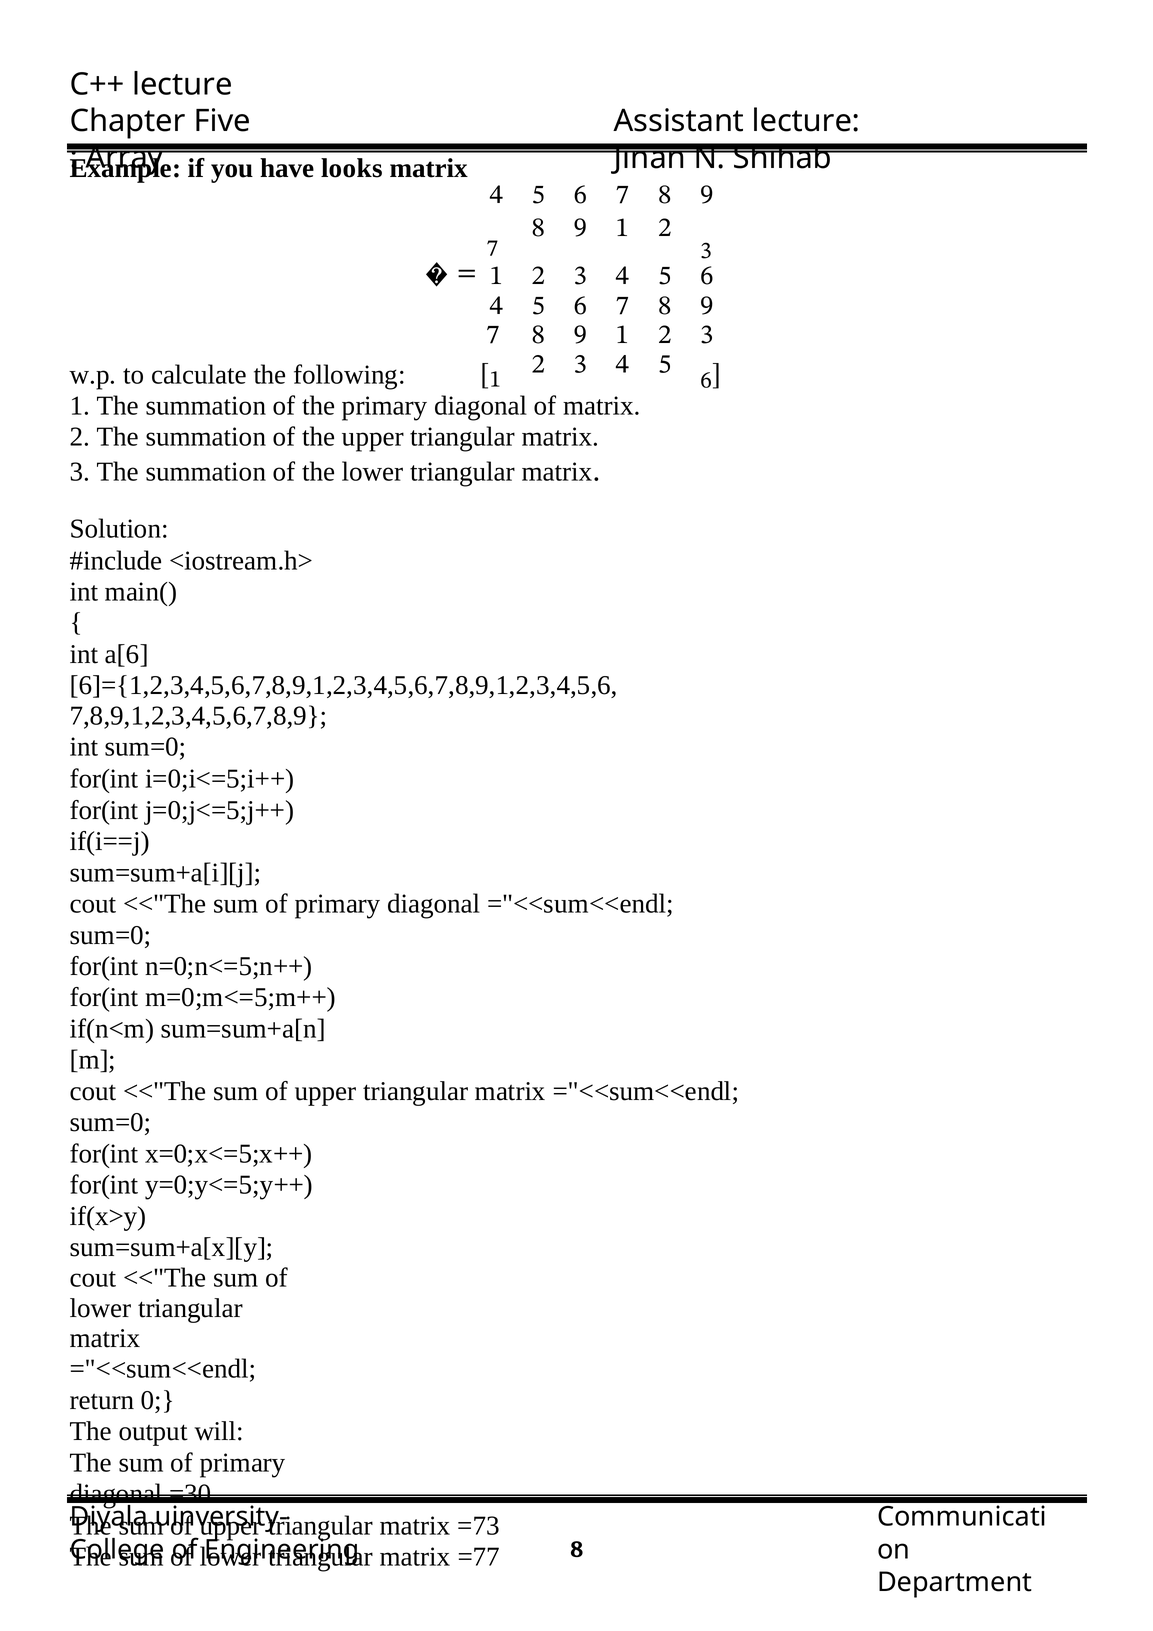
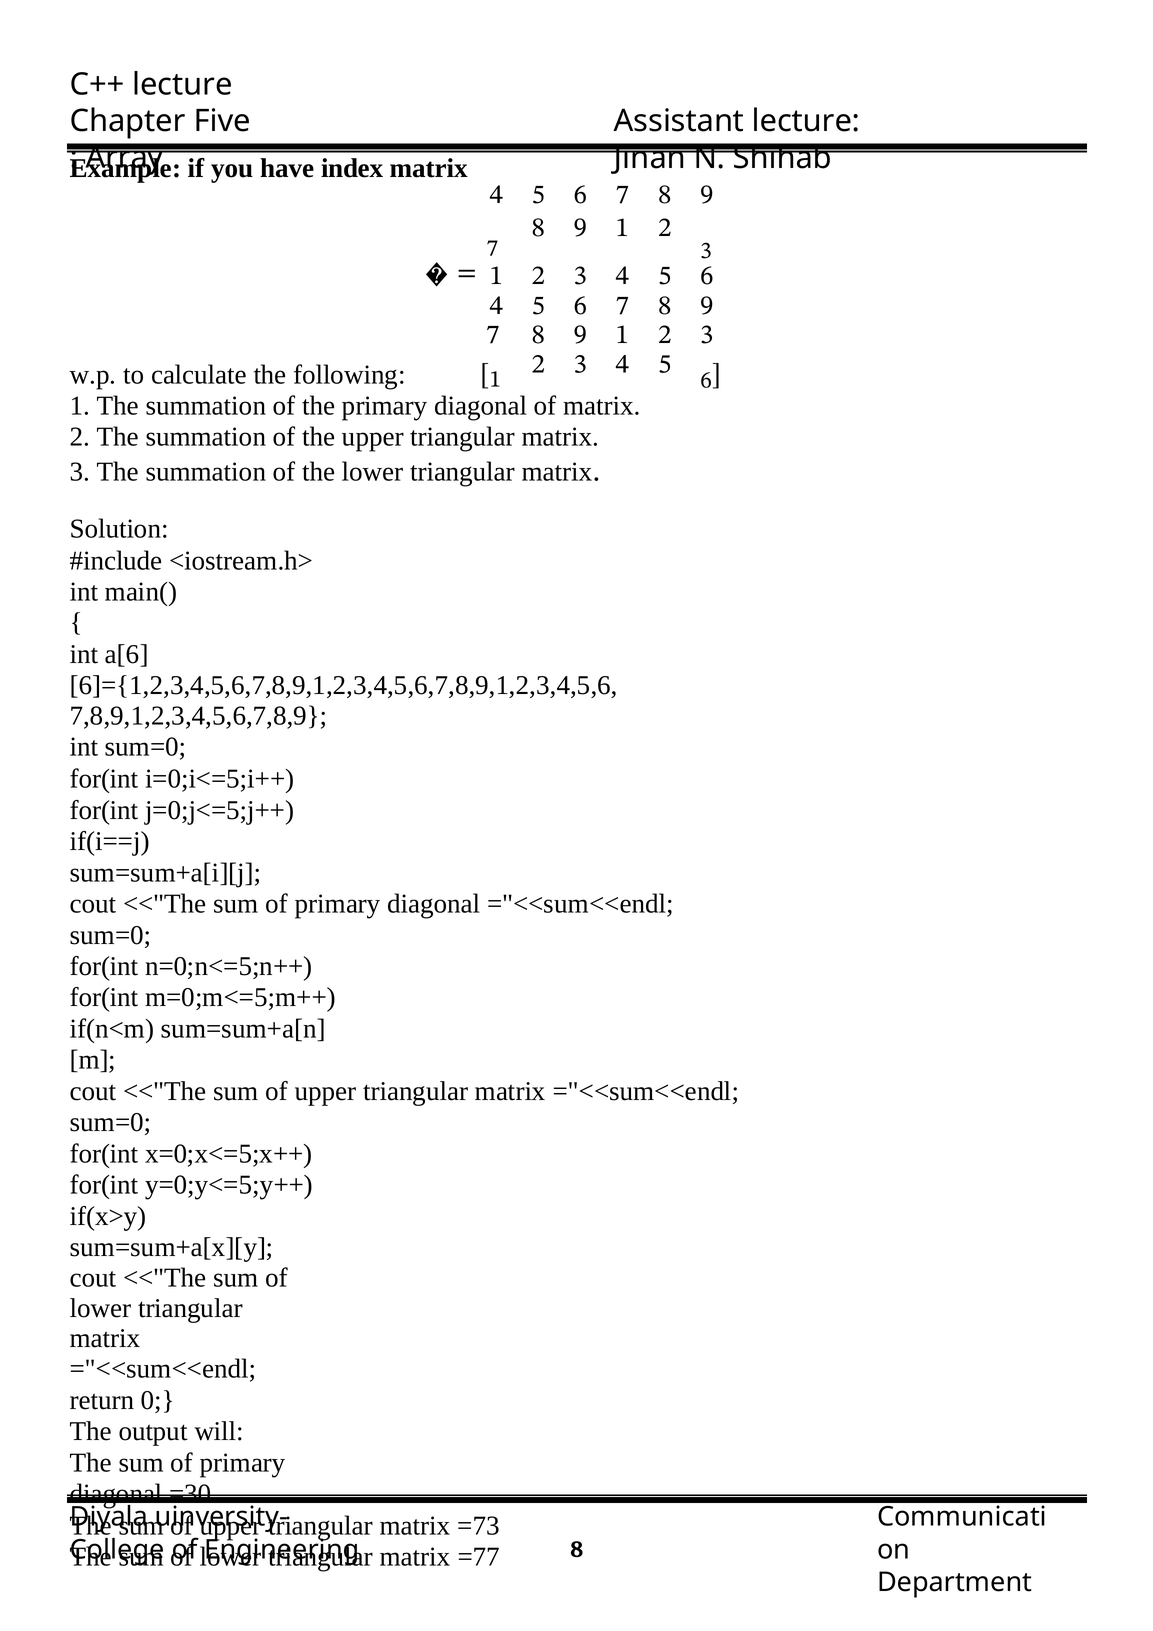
looks: looks -> index
